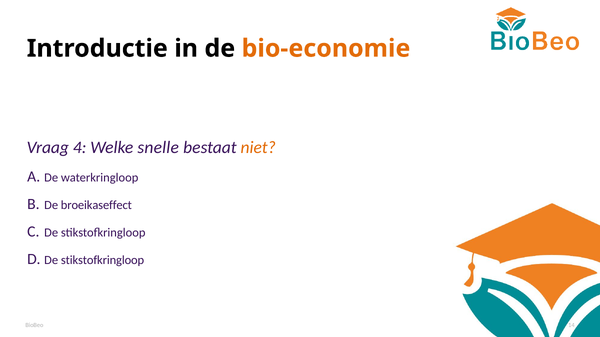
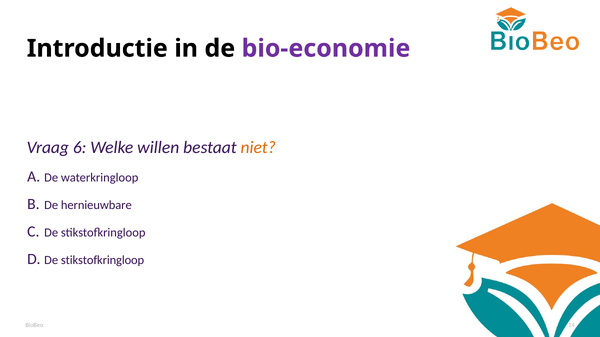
bio-economie colour: orange -> purple
4: 4 -> 6
snelle: snelle -> willen
broeikaseffect: broeikaseffect -> hernieuwbare
